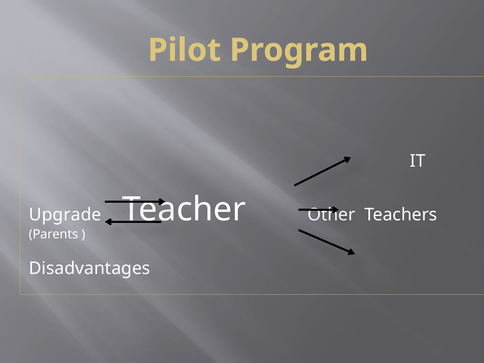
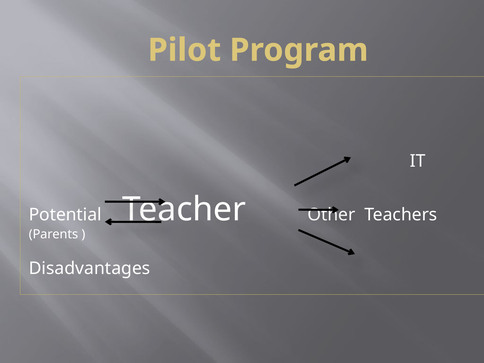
Upgrade: Upgrade -> Potential
